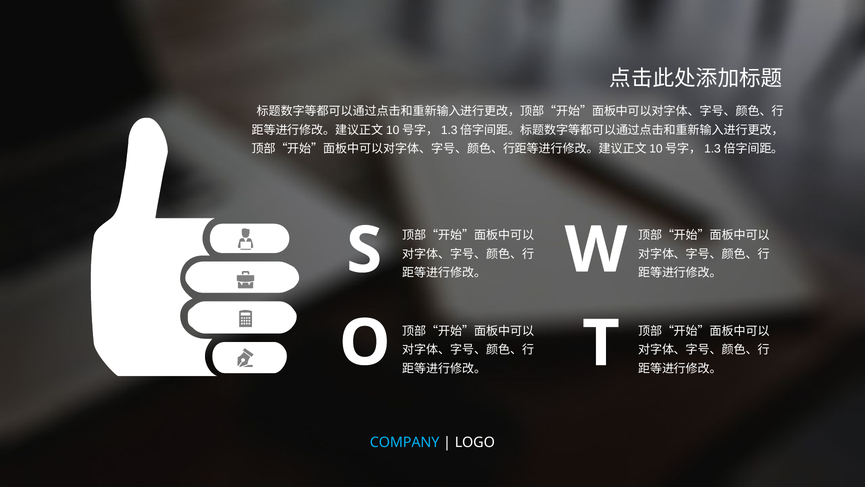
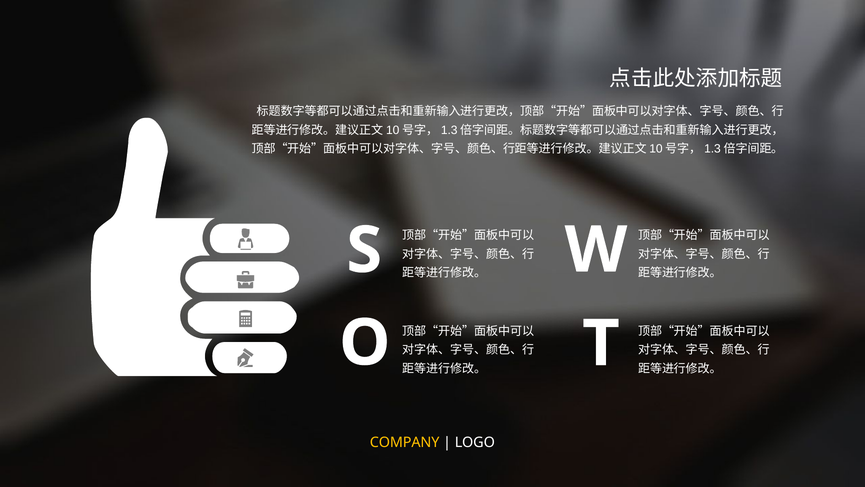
COMPANY colour: light blue -> yellow
